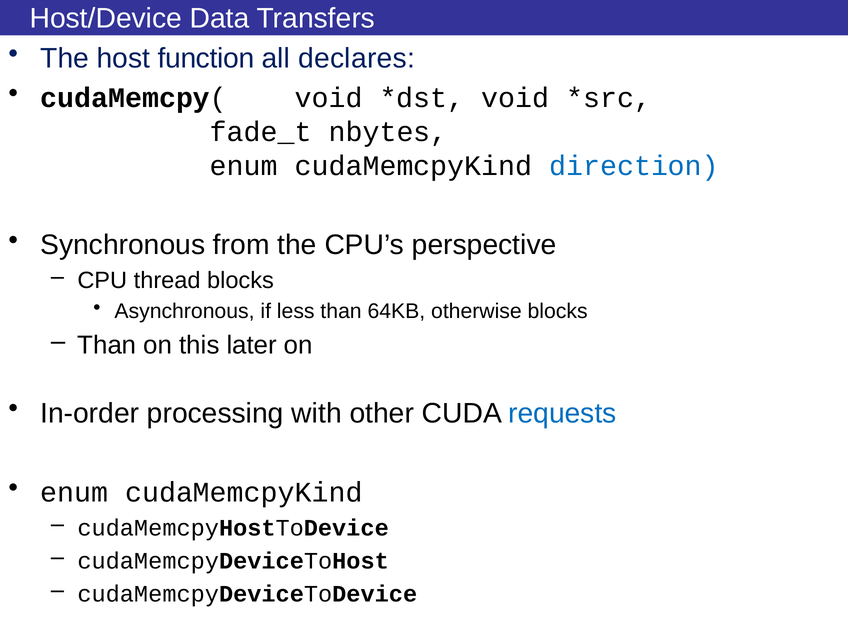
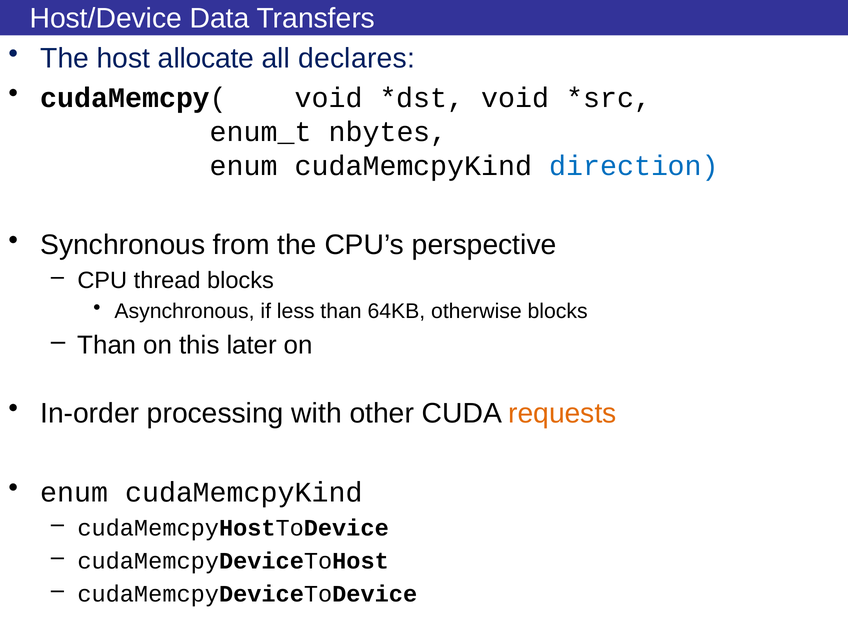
function: function -> allocate
fade_t: fade_t -> enum_t
requests colour: blue -> orange
